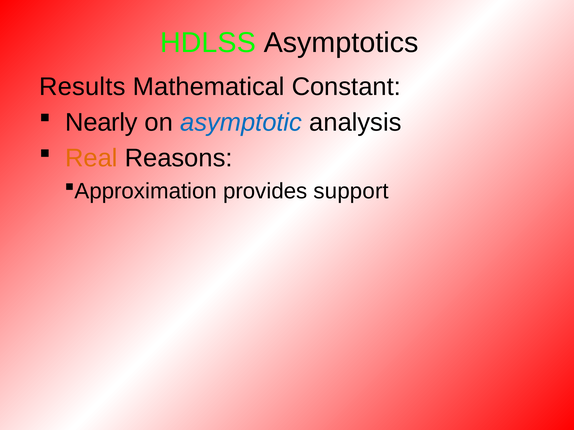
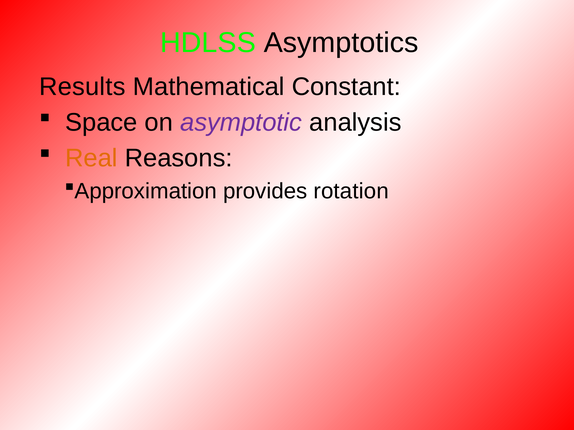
Nearly: Nearly -> Space
asymptotic colour: blue -> purple
support: support -> rotation
